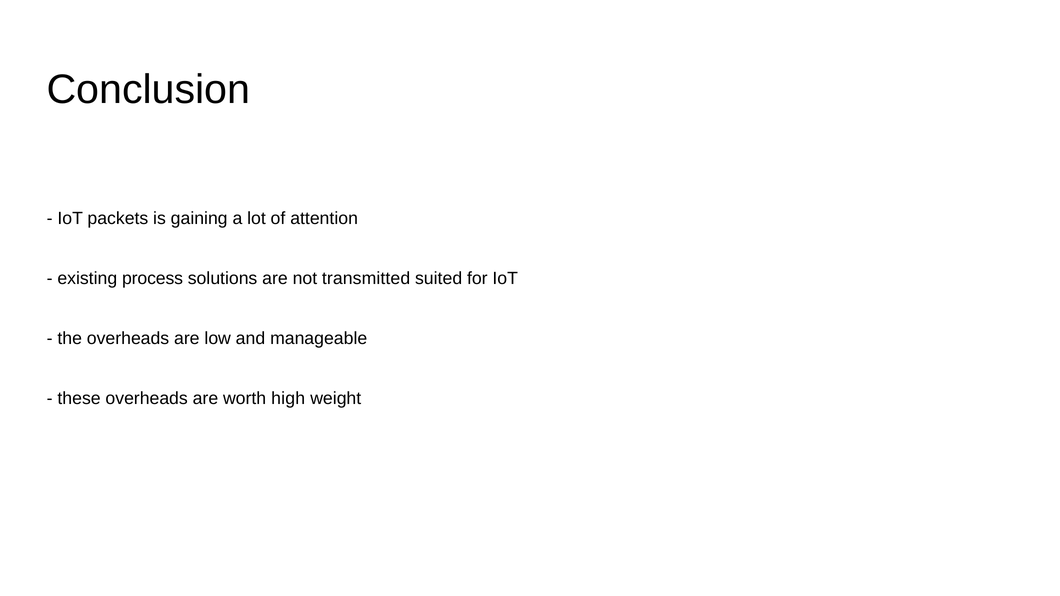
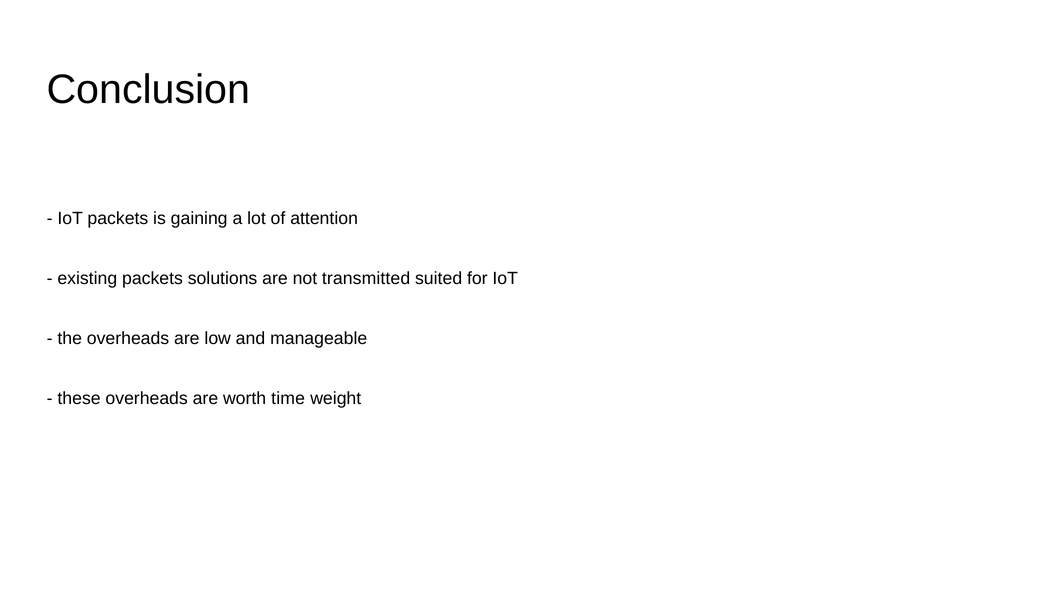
existing process: process -> packets
high: high -> time
